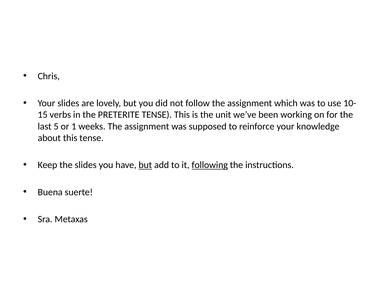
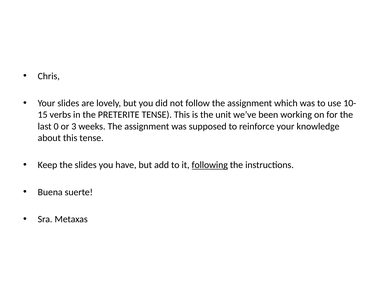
5: 5 -> 0
1: 1 -> 3
but at (145, 165) underline: present -> none
